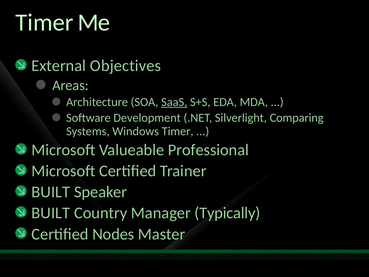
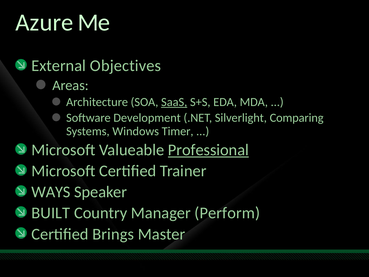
Timer at (44, 22): Timer -> Azure
Professional underline: none -> present
BUILT at (51, 192): BUILT -> WAYS
Typically: Typically -> Perform
Nodes: Nodes -> Brings
